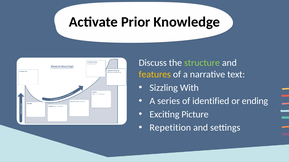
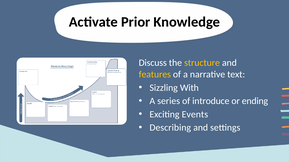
structure colour: light green -> yellow
identified: identified -> introduce
Picture: Picture -> Events
Repetition: Repetition -> Describing
